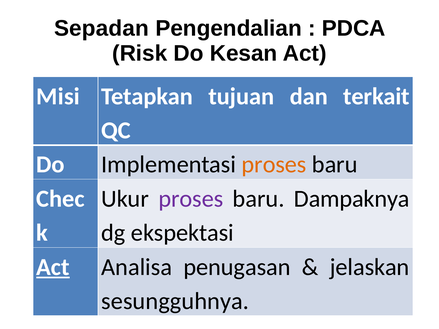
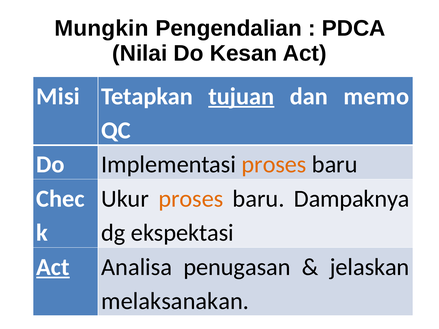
Sepadan: Sepadan -> Mungkin
Risk: Risk -> Nilai
tujuan underline: none -> present
terkait: terkait -> memo
proses at (191, 199) colour: purple -> orange
sesungguhnya: sesungguhnya -> melaksanakan
